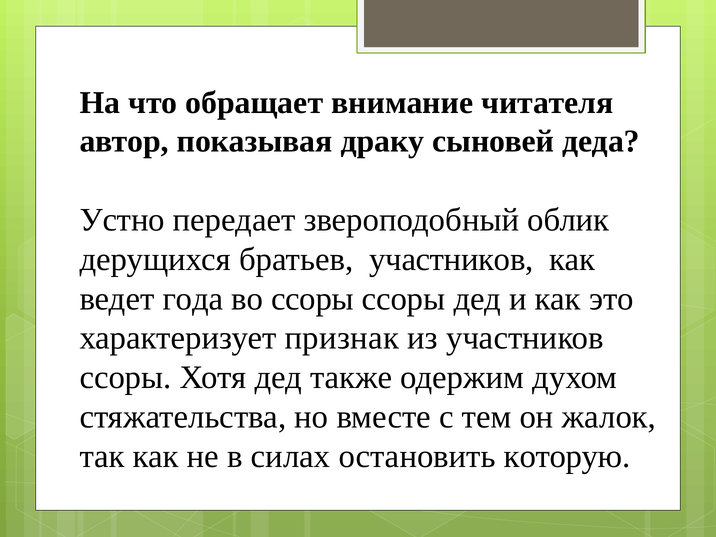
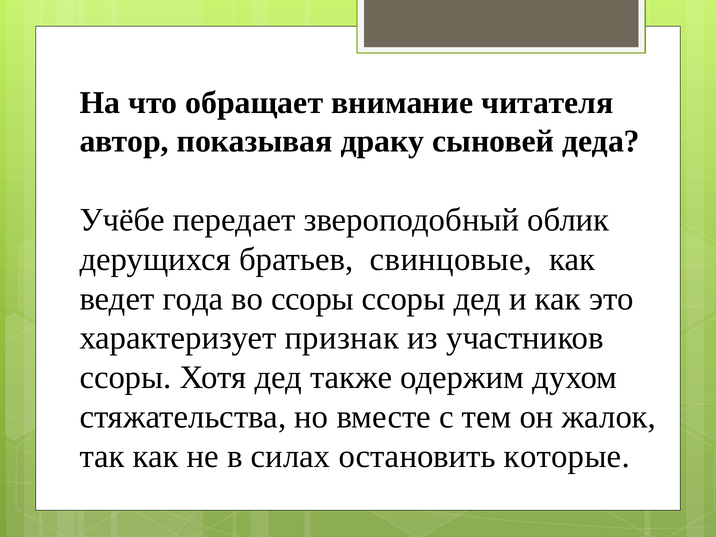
Устно: Устно -> Учёбе
братьев участников: участников -> свинцовые
которую: которую -> которые
